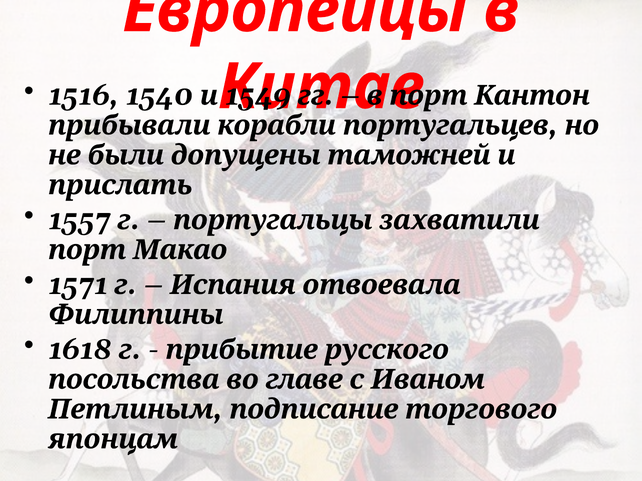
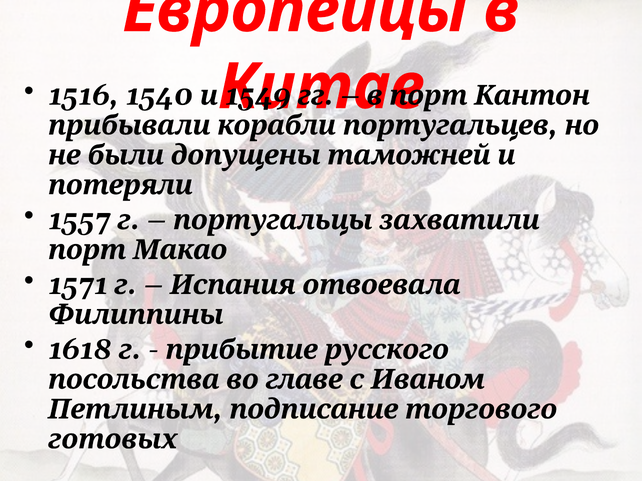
прислать: прислать -> потеряли
японцам: японцам -> готовых
